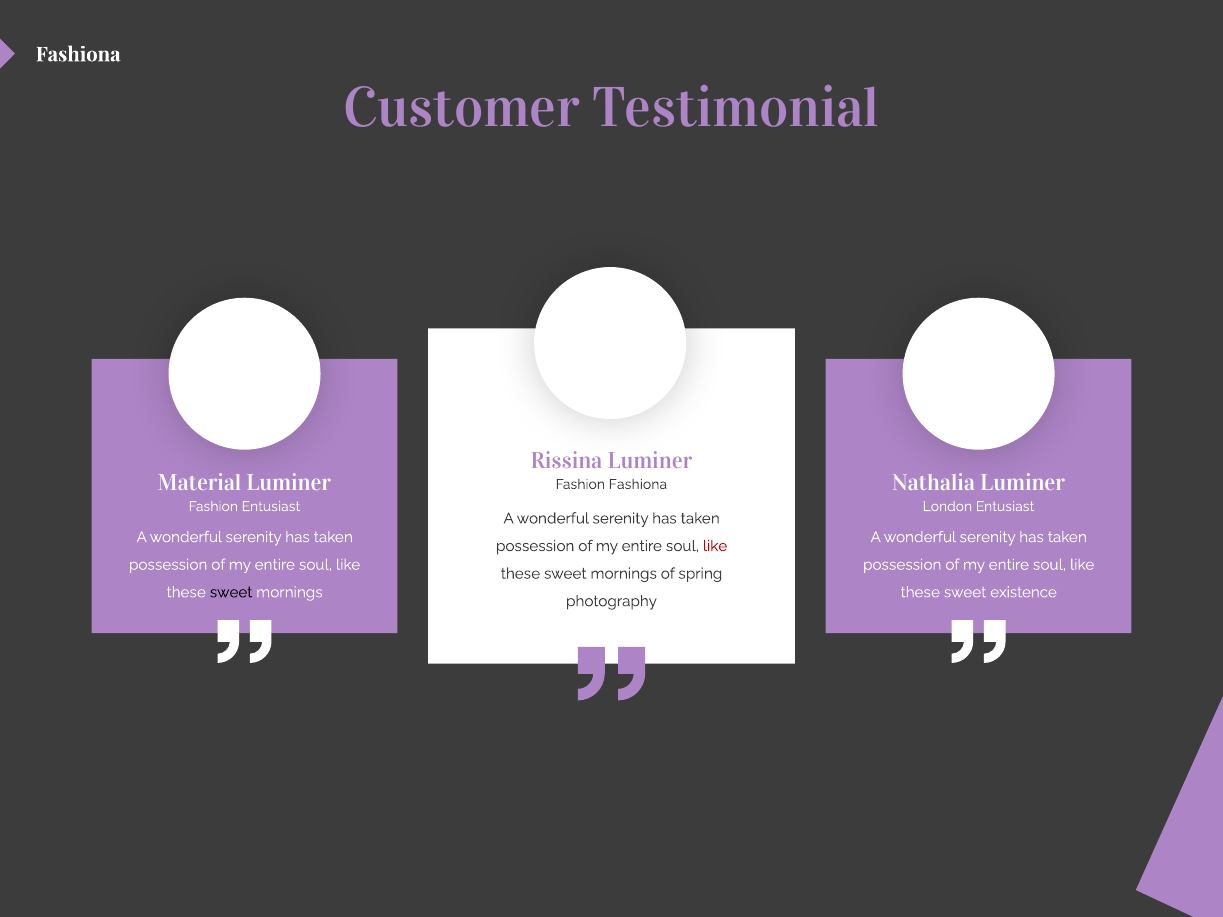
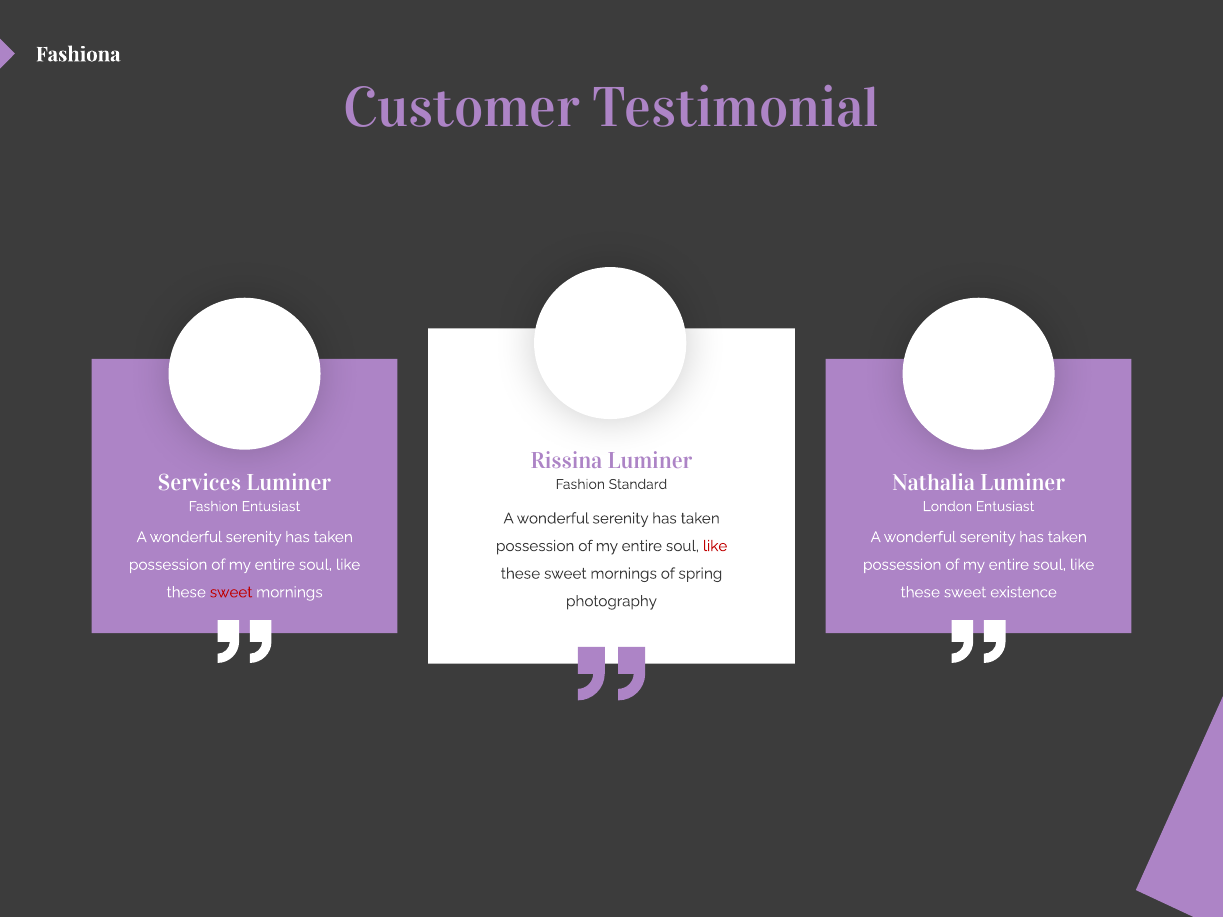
Material: Material -> Services
Fashiona: Fashiona -> Standard
sweet at (231, 592) colour: black -> red
